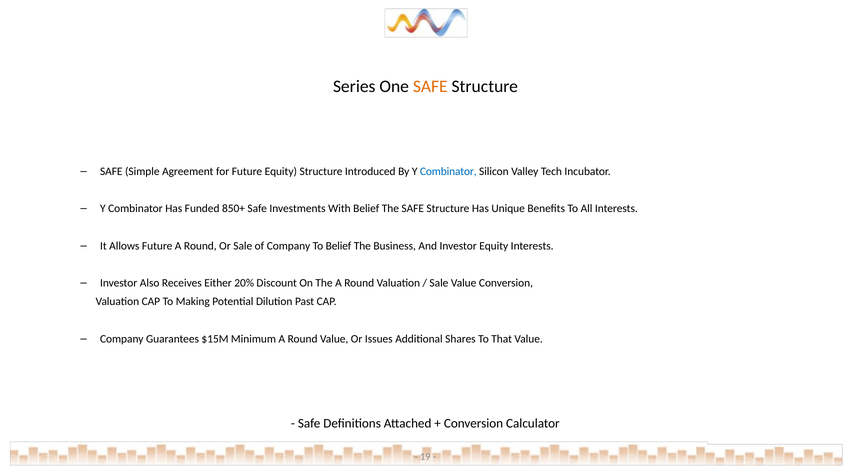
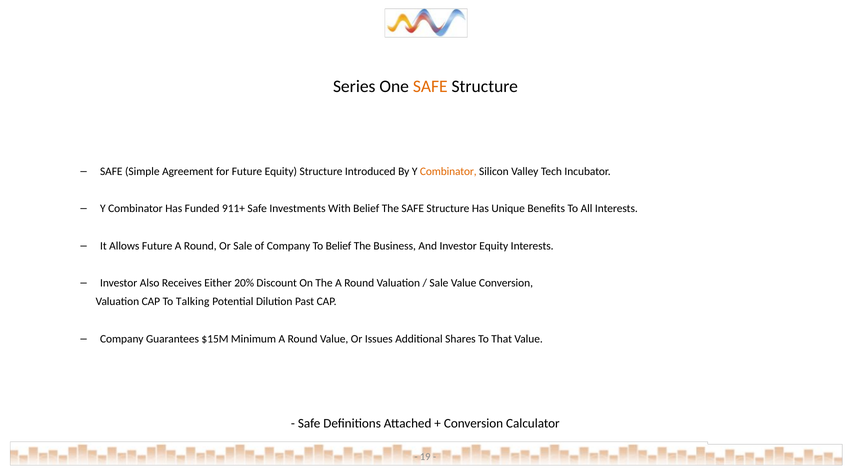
Combinator at (448, 171) colour: blue -> orange
850+: 850+ -> 911+
Making: Making -> Talking
